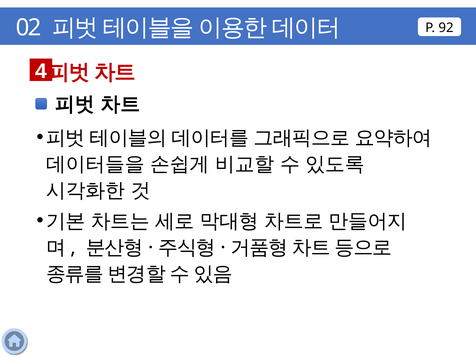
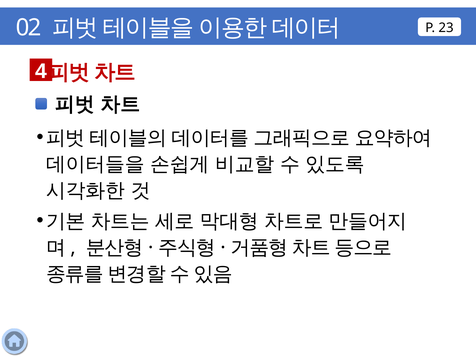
92: 92 -> 23
